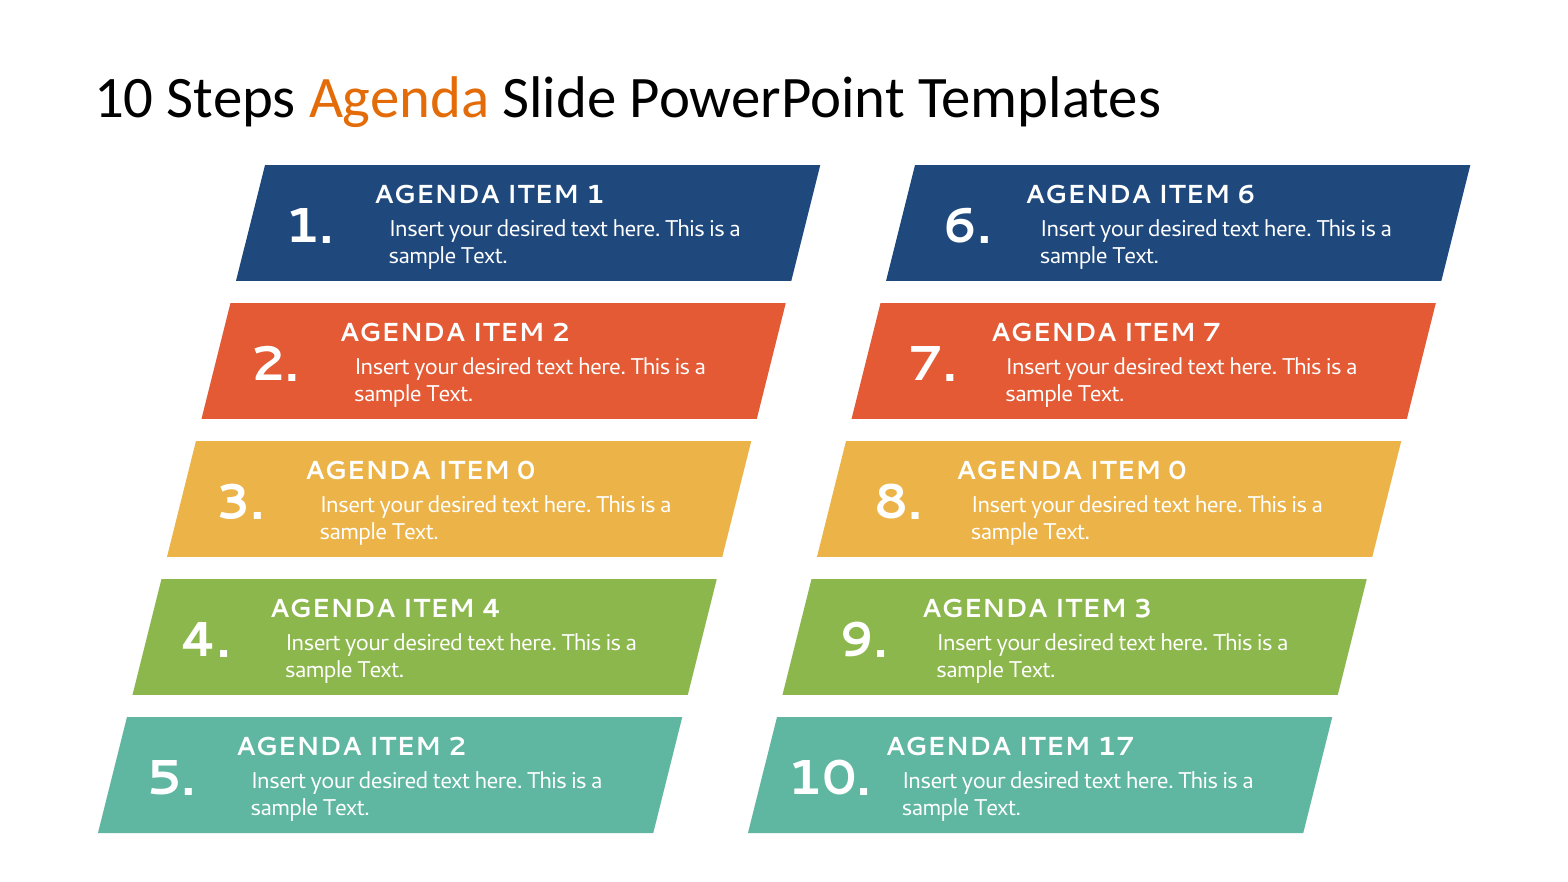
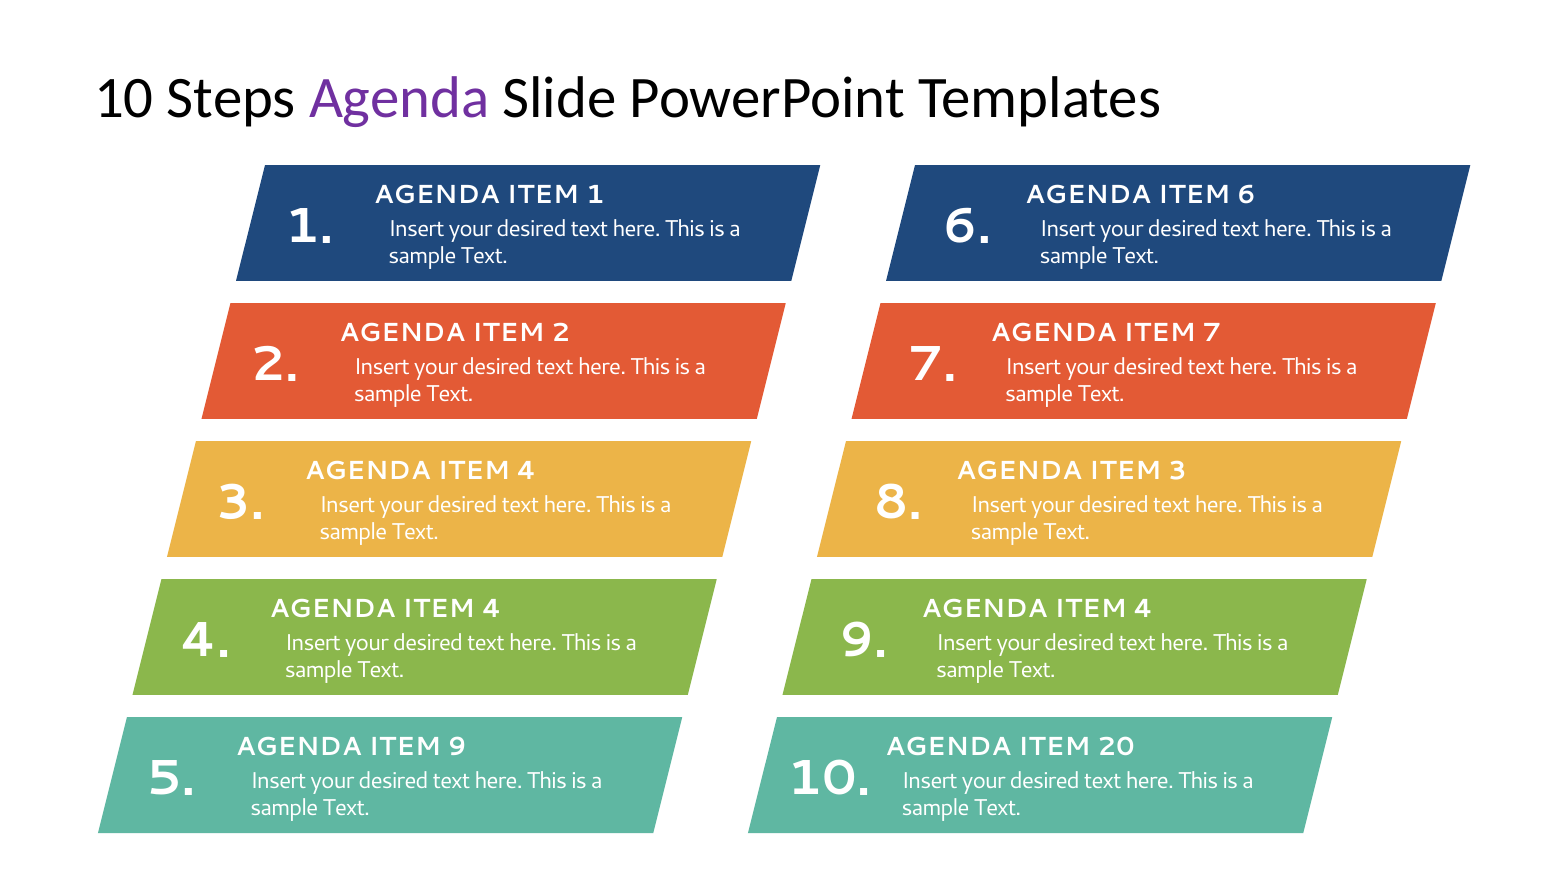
Agenda at (399, 98) colour: orange -> purple
0 at (526, 471): 0 -> 4
0 at (1178, 471): 0 -> 3
3 at (1143, 609): 3 -> 4
2 at (457, 747): 2 -> 9
17: 17 -> 20
